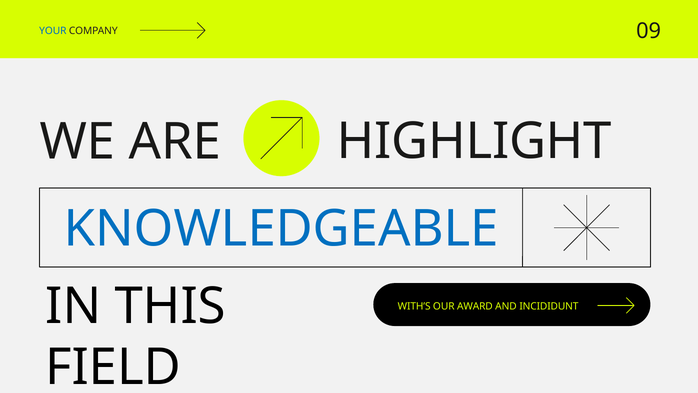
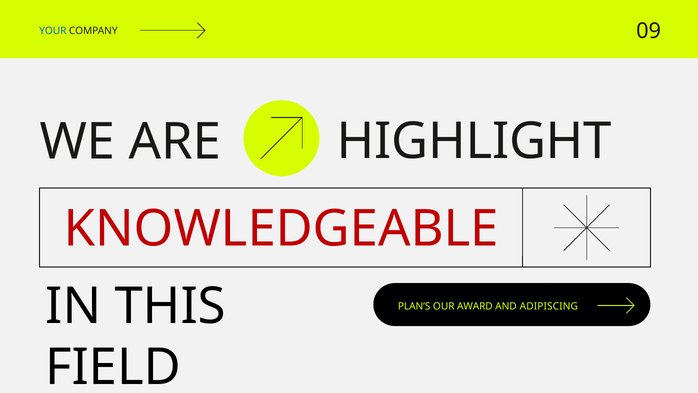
KNOWLEDGEABLE colour: blue -> red
WITH’S: WITH’S -> PLAN’S
INCIDIDUNT: INCIDIDUNT -> ADIPISCING
